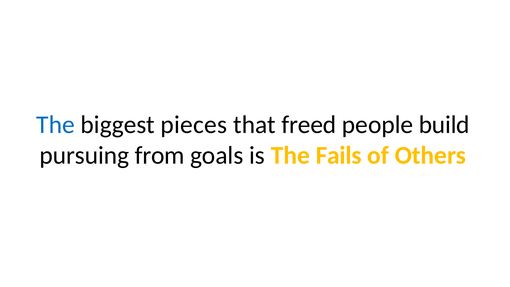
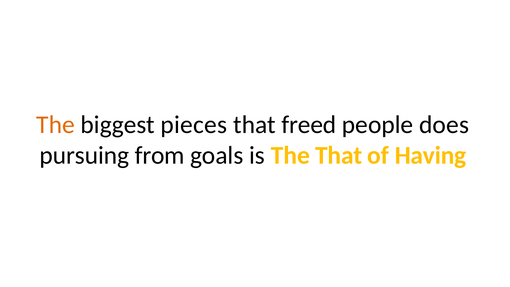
The at (55, 125) colour: blue -> orange
build: build -> does
The Fails: Fails -> That
Others: Others -> Having
